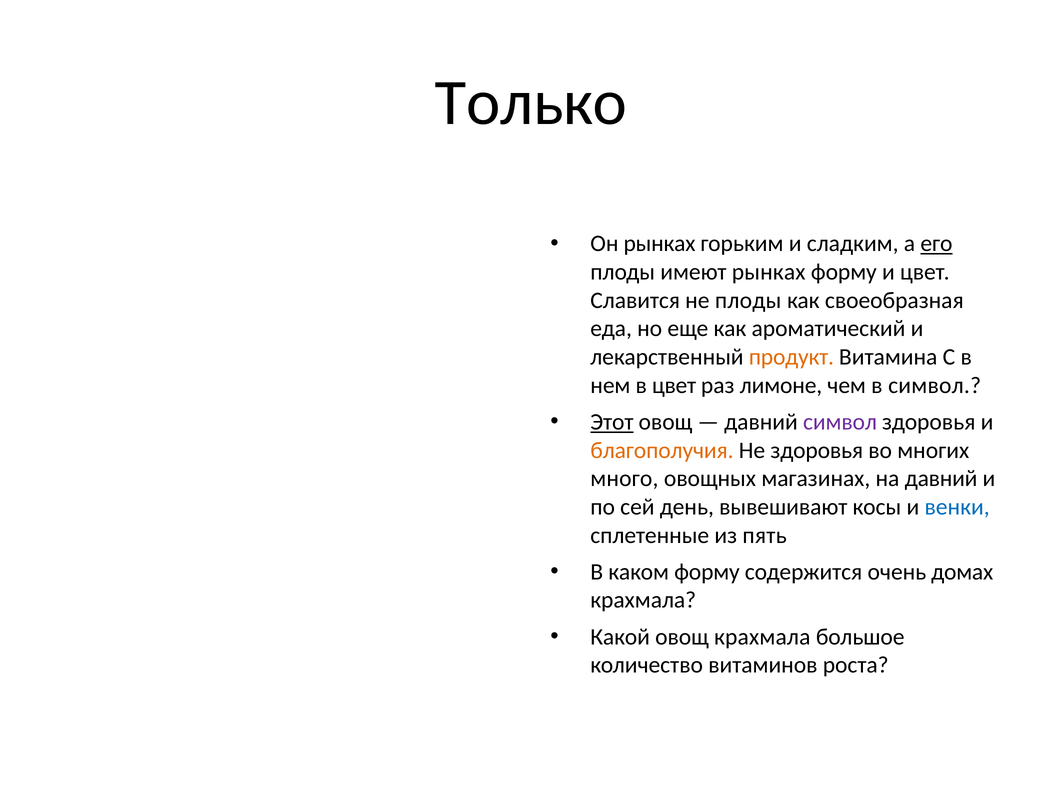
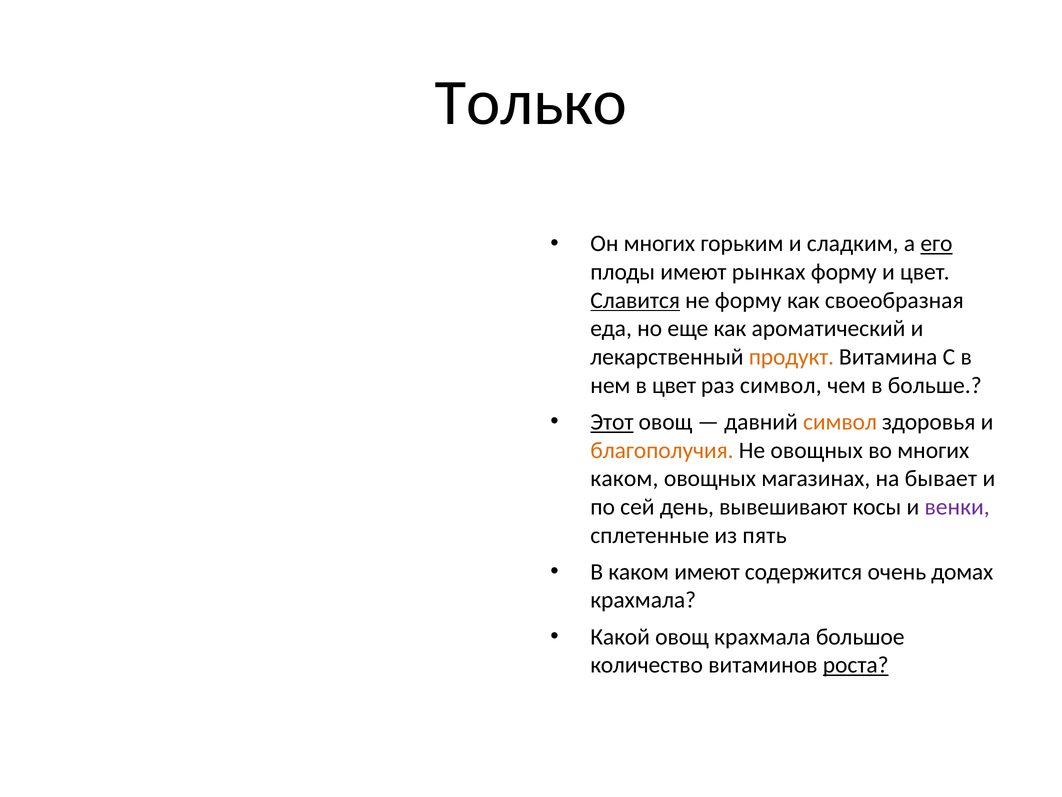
Он рынках: рынках -> многих
Славится underline: none -> present
не плоды: плоды -> форму
раз лимоне: лимоне -> символ
в символ: символ -> больше
символ at (840, 422) colour: purple -> orange
Не здоровья: здоровья -> овощных
много at (624, 478): много -> каком
на давний: давний -> бывает
венки colour: blue -> purple
каком форму: форму -> имеют
роста underline: none -> present
